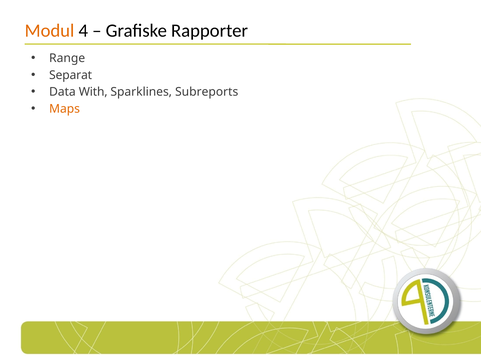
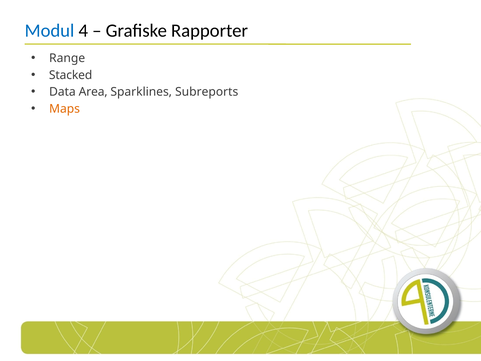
Modul colour: orange -> blue
Separat: Separat -> Stacked
With: With -> Area
